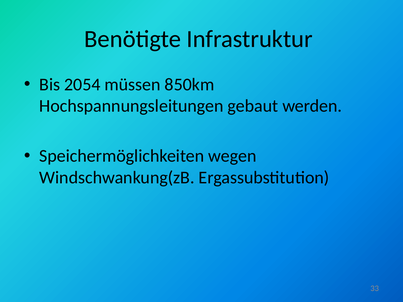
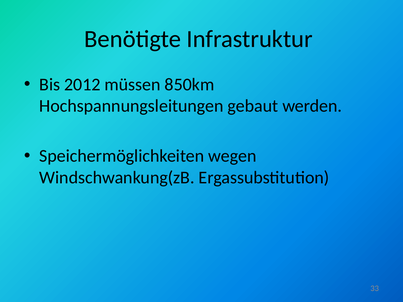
2054: 2054 -> 2012
